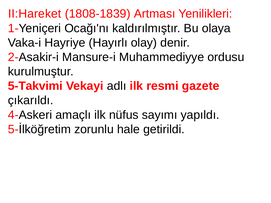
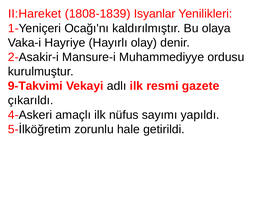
Artması: Artması -> Isyanlar
5-Takvimi: 5-Takvimi -> 9-Takvimi
